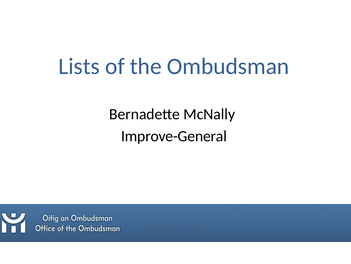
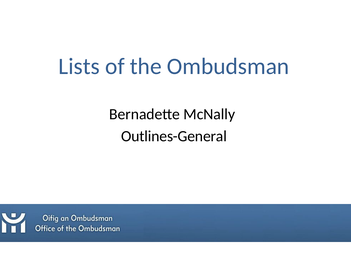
Improve-General: Improve-General -> Outlines-General
